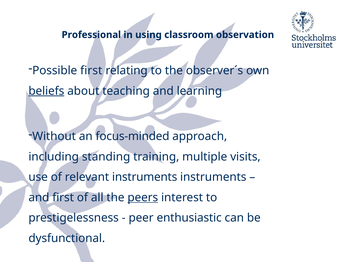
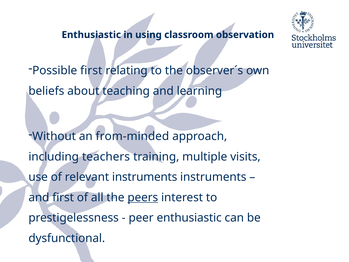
Professional at (91, 35): Professional -> Enthusiastic
beliefs underline: present -> none
focus-minded: focus-minded -> from-minded
standing: standing -> teachers
